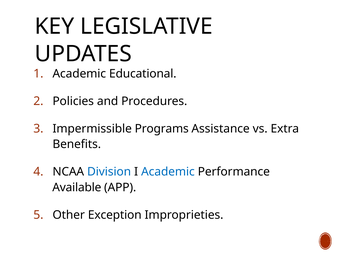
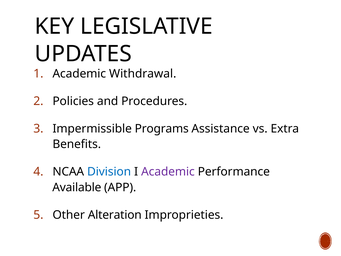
Educational: Educational -> Withdrawal
Academic at (168, 172) colour: blue -> purple
Exception: Exception -> Alteration
